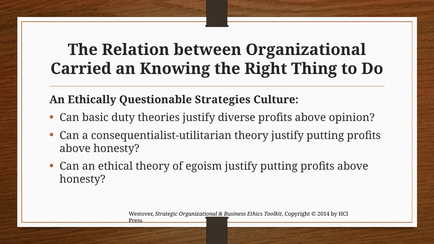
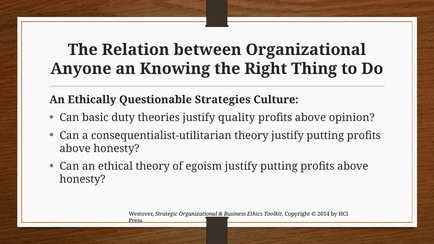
Carried: Carried -> Anyone
diverse: diverse -> quality
